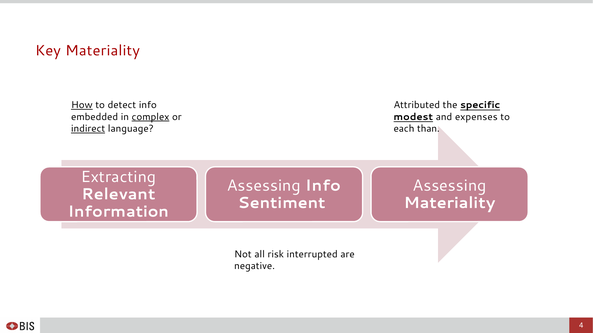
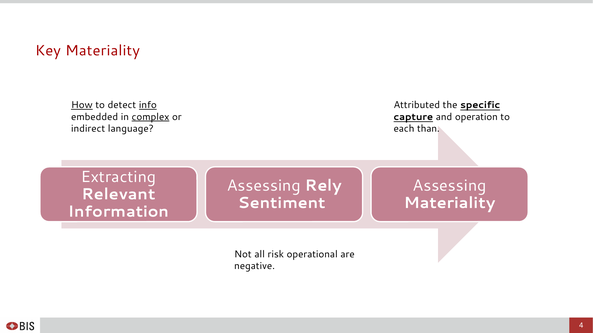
info at (148, 105) underline: none -> present
modest: modest -> capture
expenses: expenses -> operation
indirect underline: present -> none
Info at (323, 186): Info -> Rely
interrupted: interrupted -> operational
